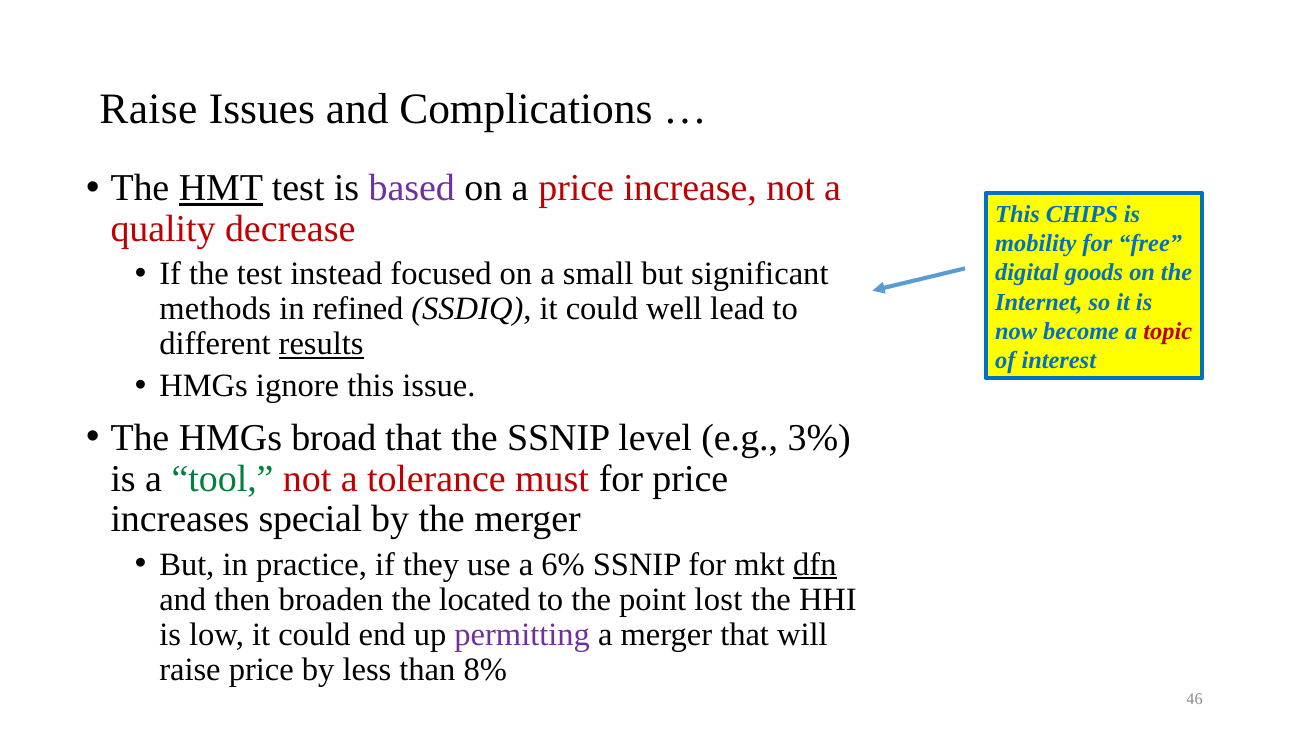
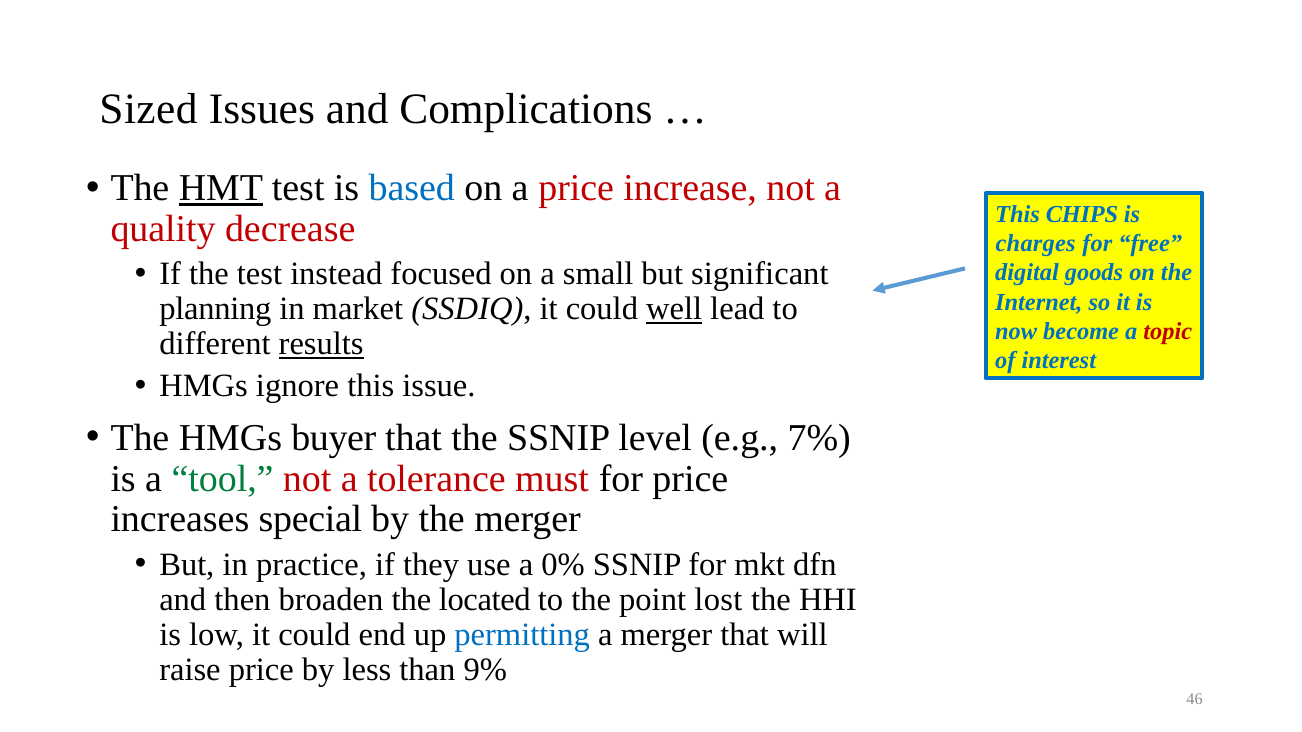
Raise at (148, 109): Raise -> Sized
based colour: purple -> blue
mobility: mobility -> charges
methods: methods -> planning
refined: refined -> market
well underline: none -> present
broad: broad -> buyer
3%: 3% -> 7%
6%: 6% -> 0%
dfn underline: present -> none
permitting colour: purple -> blue
8%: 8% -> 9%
